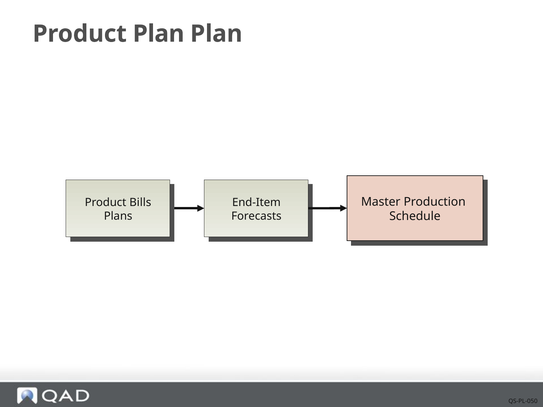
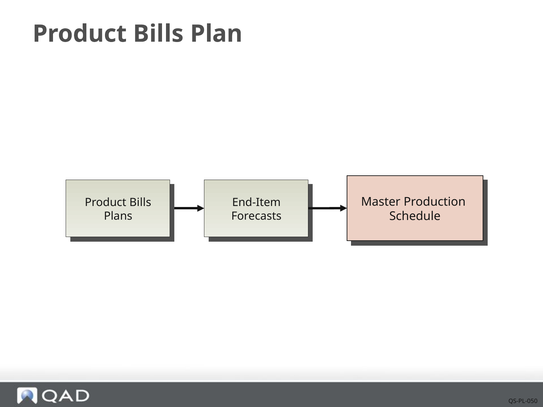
Plan at (159, 34): Plan -> Bills
